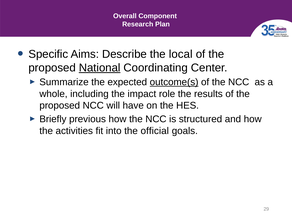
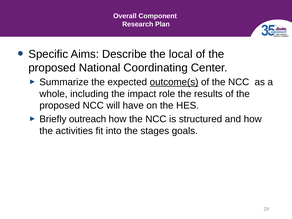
National underline: present -> none
previous: previous -> outreach
official: official -> stages
